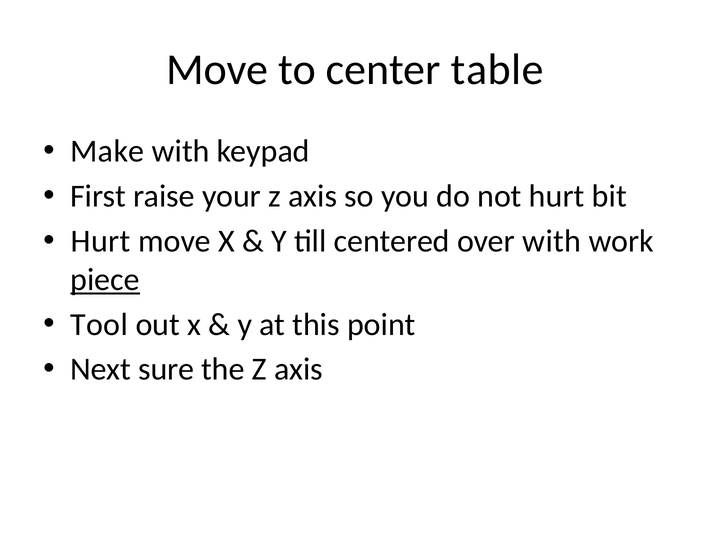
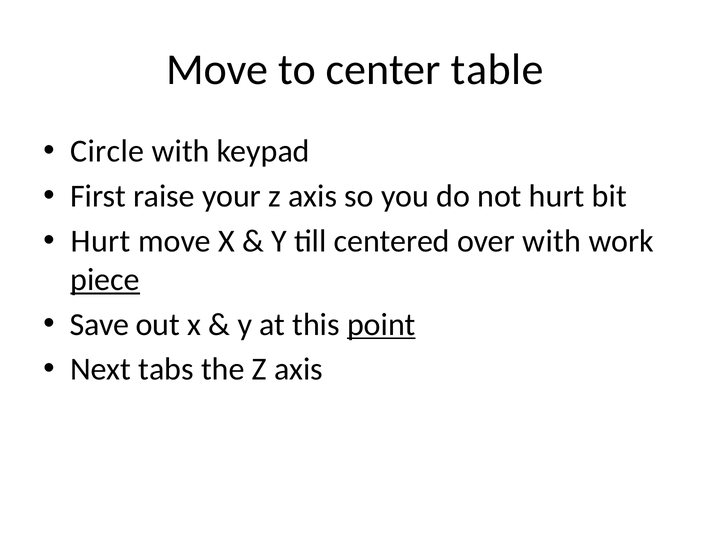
Make: Make -> Circle
Tool: Tool -> Save
point underline: none -> present
sure: sure -> tabs
